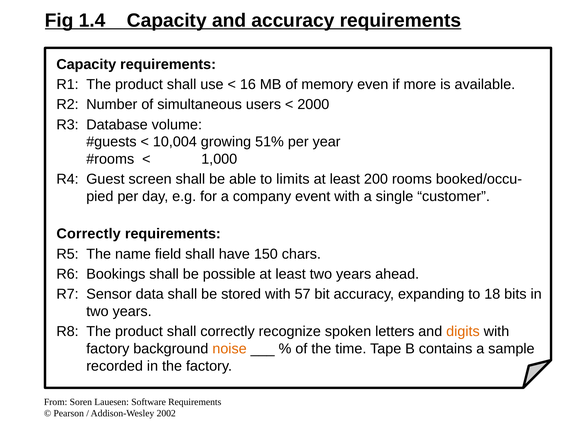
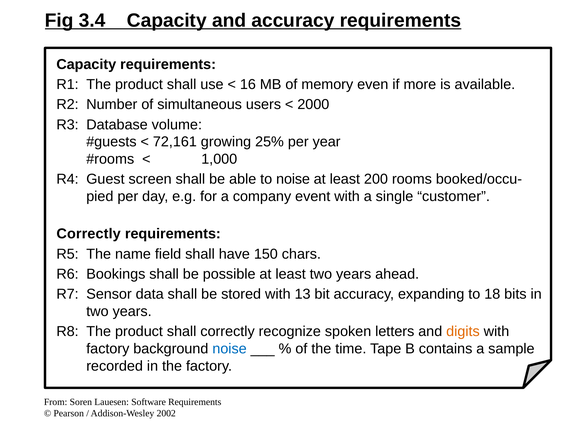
1.4: 1.4 -> 3.4
10,004: 10,004 -> 72,161
51%: 51% -> 25%
to limits: limits -> noise
57: 57 -> 13
noise at (230, 349) colour: orange -> blue
